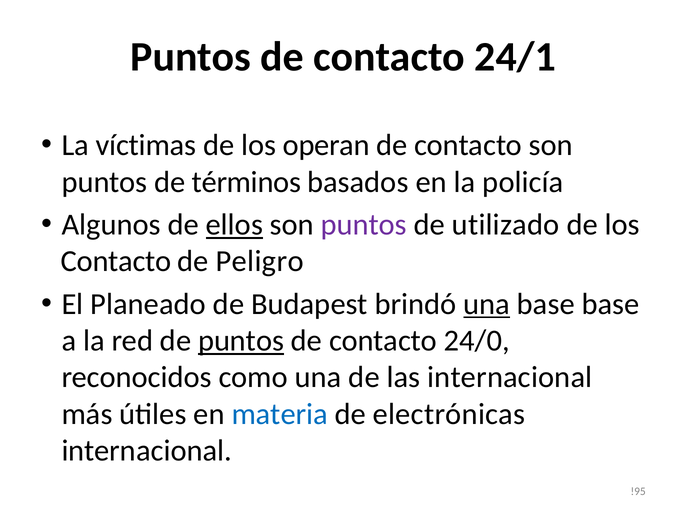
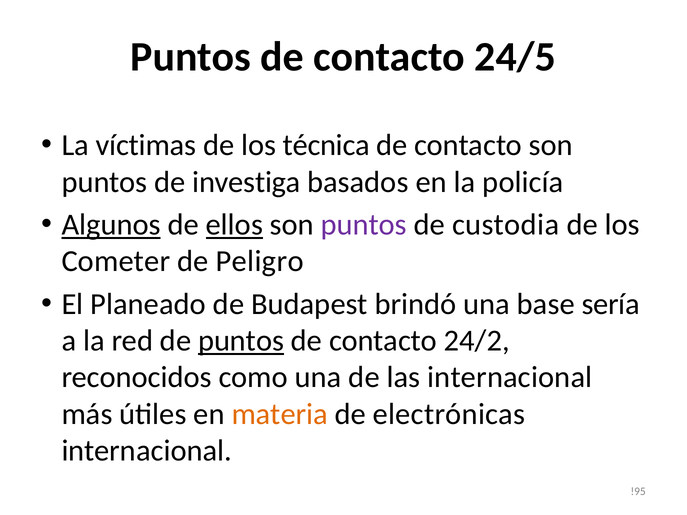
24/1: 24/1 -> 24/5
operan: operan -> técnica
términos: términos -> investiga
Algunos underline: none -> present
utilizado: utilizado -> custodia
Contacto at (116, 262): Contacto -> Cometer
una at (487, 304) underline: present -> none
base base: base -> sería
24/0: 24/0 -> 24/2
materia colour: blue -> orange
